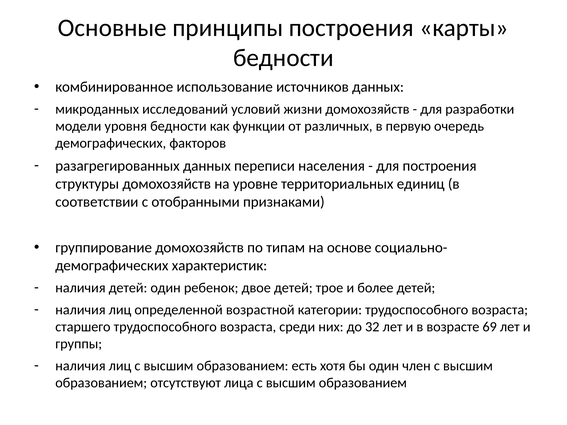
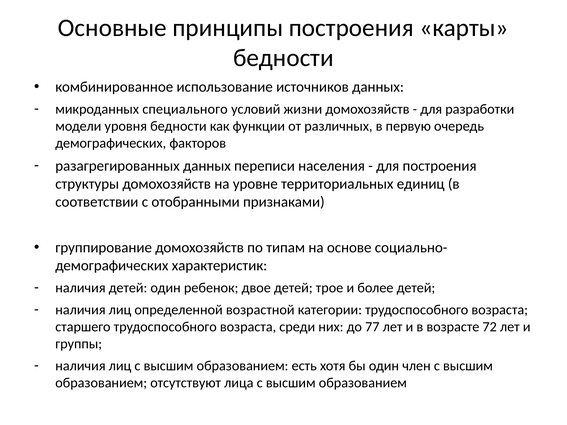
исследований: исследований -> специального
32: 32 -> 77
69: 69 -> 72
